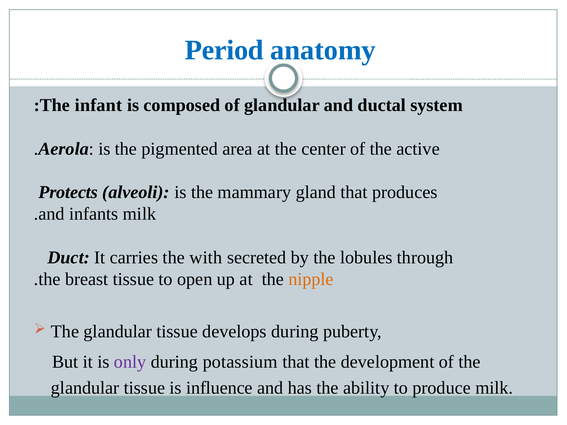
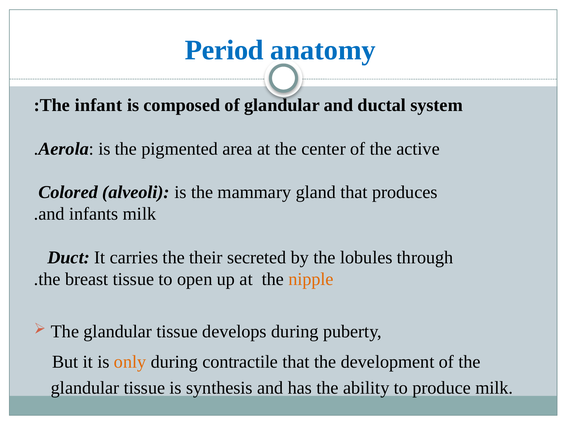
Protects: Protects -> Colored
with: with -> their
only colour: purple -> orange
potassium: potassium -> contractile
influence: influence -> synthesis
